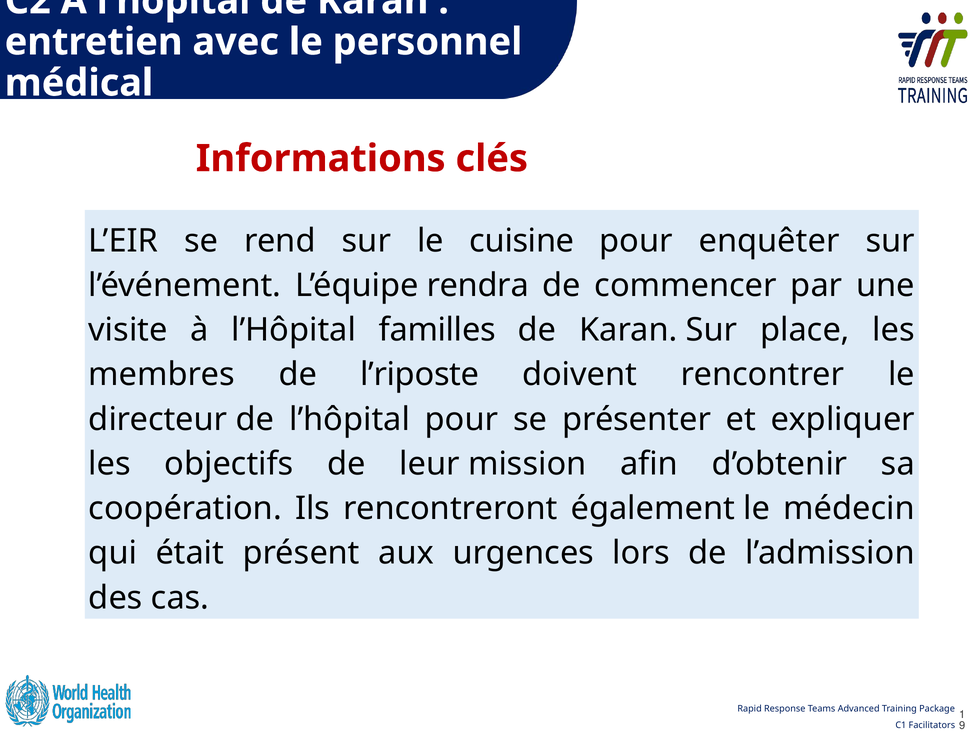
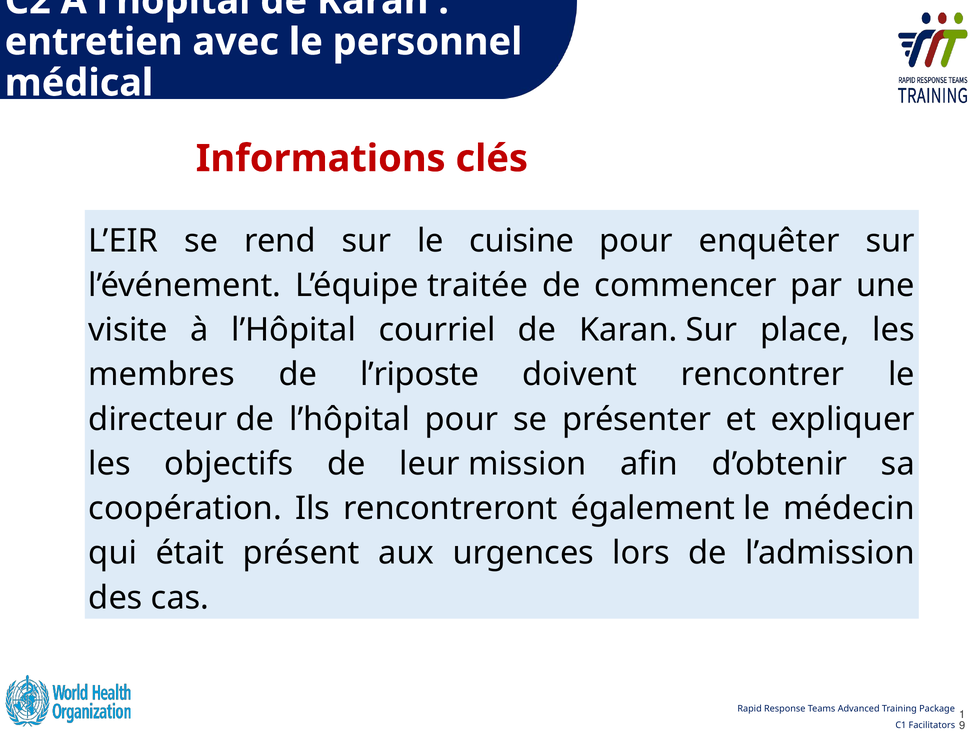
rendra: rendra -> traitée
familles: familles -> courriel
